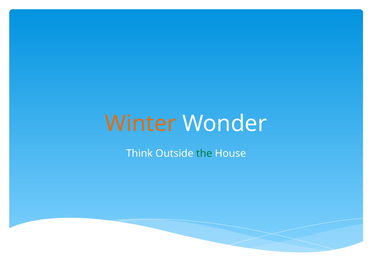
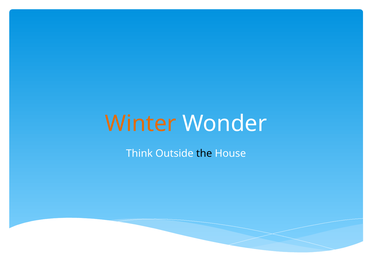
the colour: green -> black
